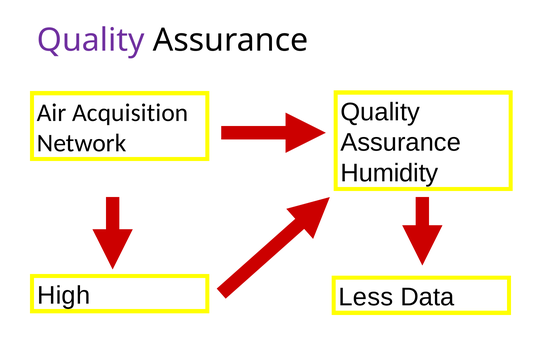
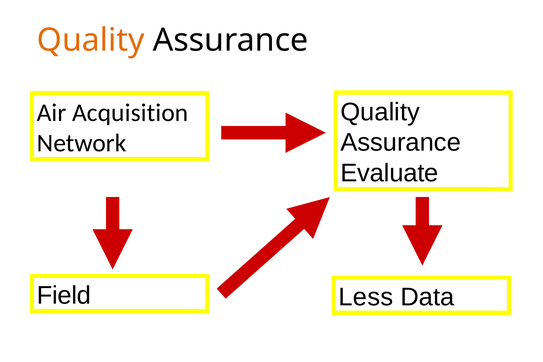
Quality at (91, 40) colour: purple -> orange
Humidity: Humidity -> Evaluate
High: High -> Field
